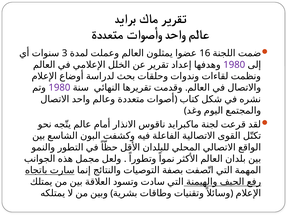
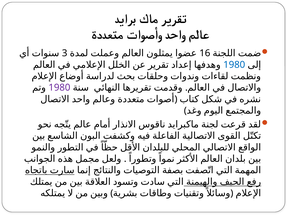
1980 at (234, 65) colour: purple -> blue
